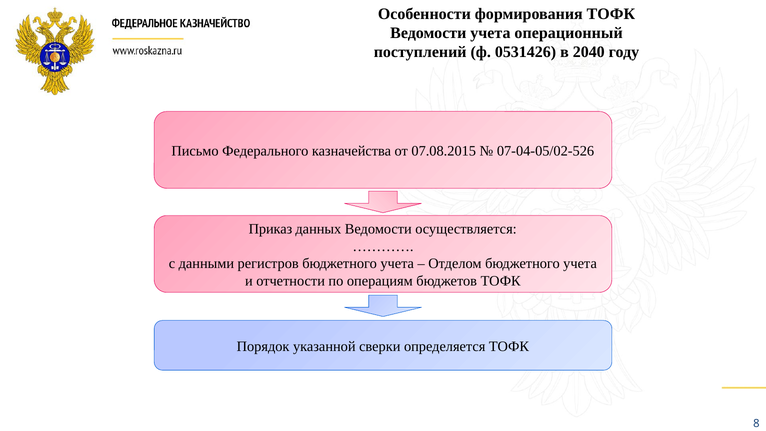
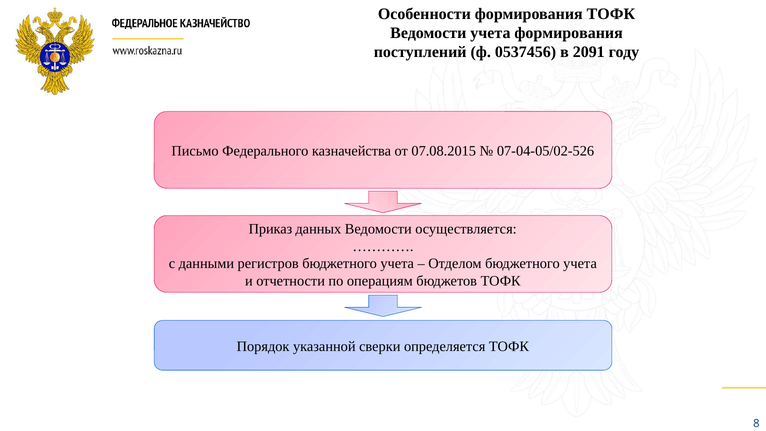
учета операционный: операционный -> формирования
0531426: 0531426 -> 0537456
2040: 2040 -> 2091
